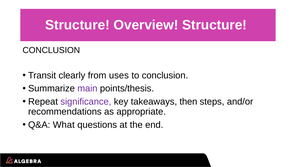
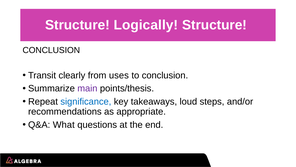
Overview: Overview -> Logically
significance colour: purple -> blue
then: then -> loud
